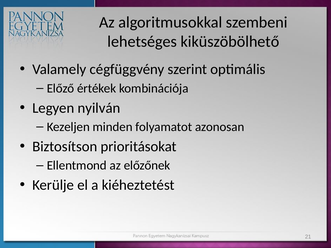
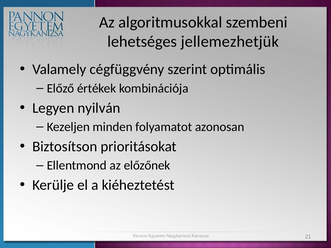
kiküszöbölhető: kiküszöbölhető -> jellemezhetjük
